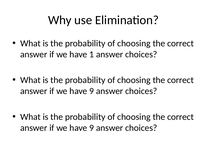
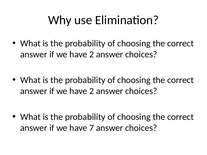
1 at (92, 54): 1 -> 2
9 at (92, 91): 9 -> 2
9 at (92, 128): 9 -> 7
